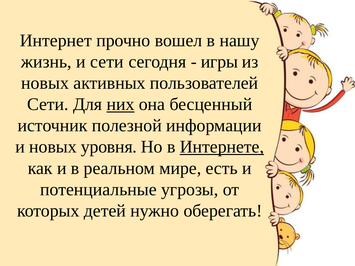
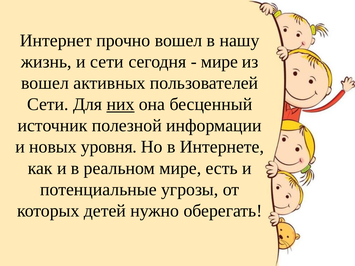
игры at (219, 62): игры -> мире
новых at (45, 83): новых -> вошел
Интернете underline: present -> none
